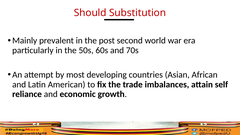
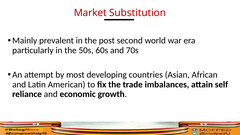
Should: Should -> Market
